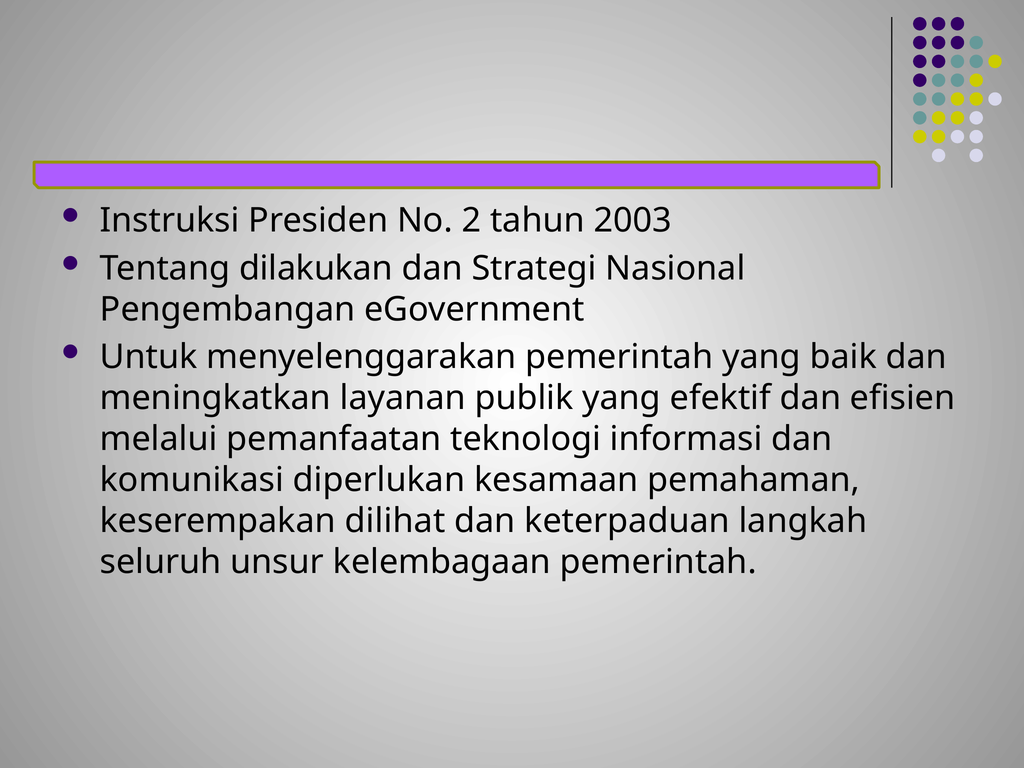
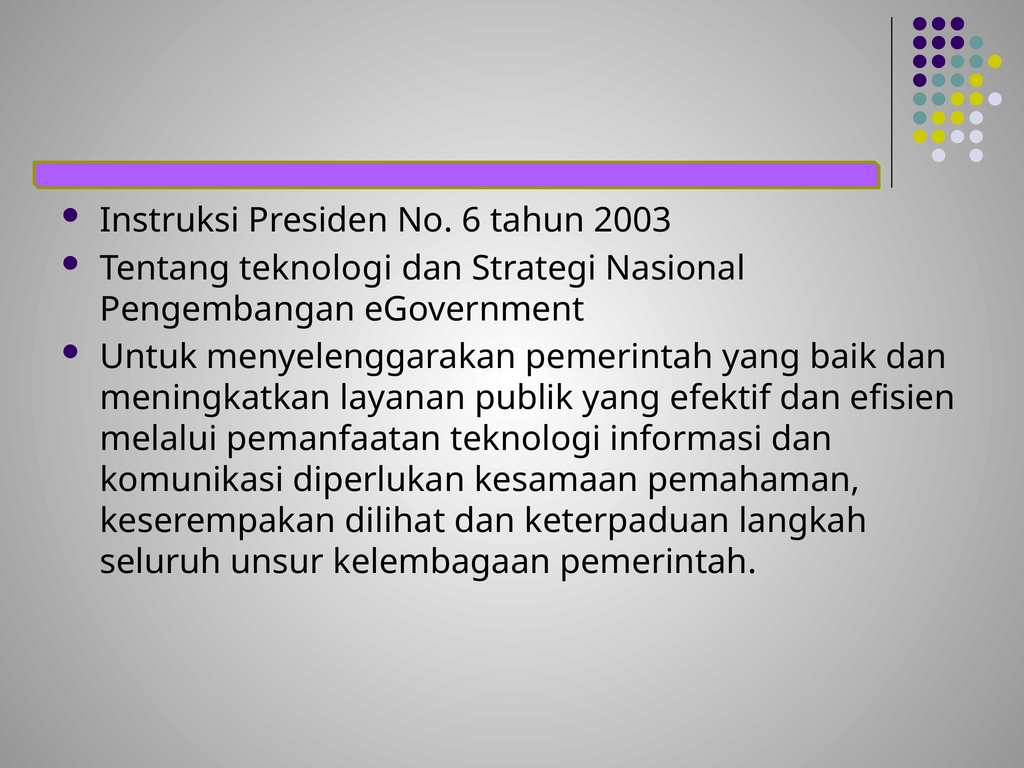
2: 2 -> 6
Tentang dilakukan: dilakukan -> teknologi
